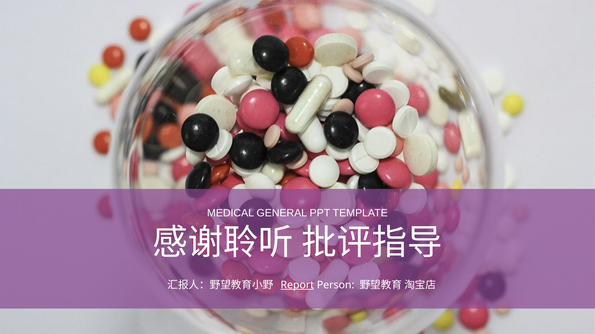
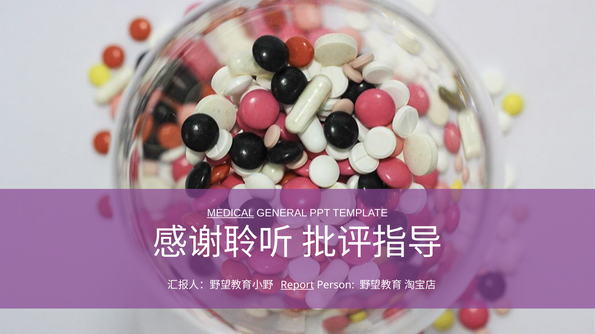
MEDICAL underline: none -> present
